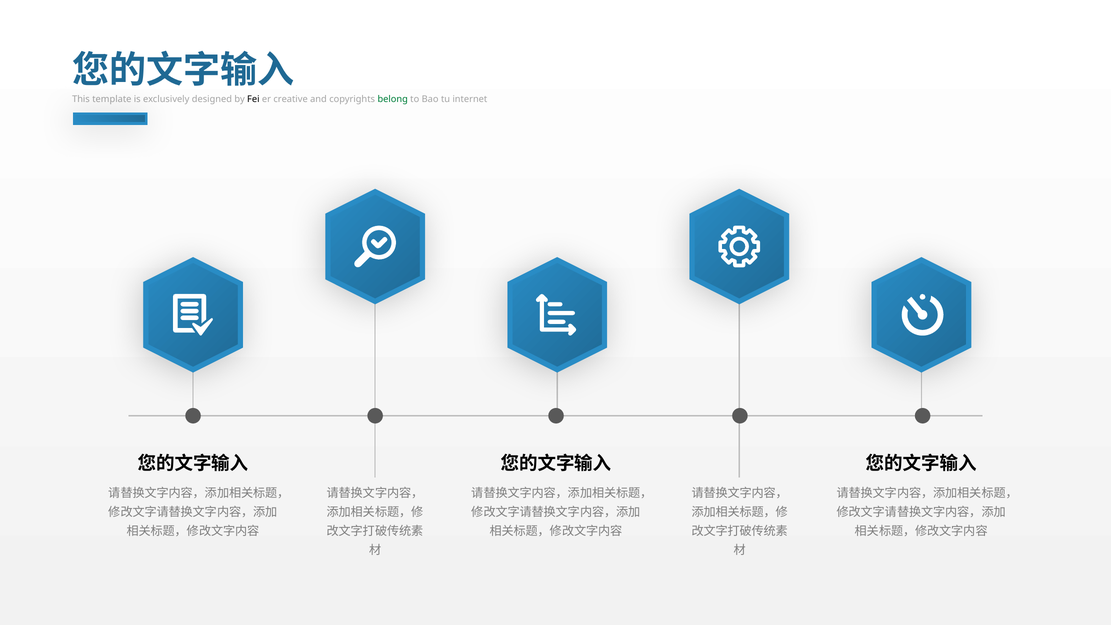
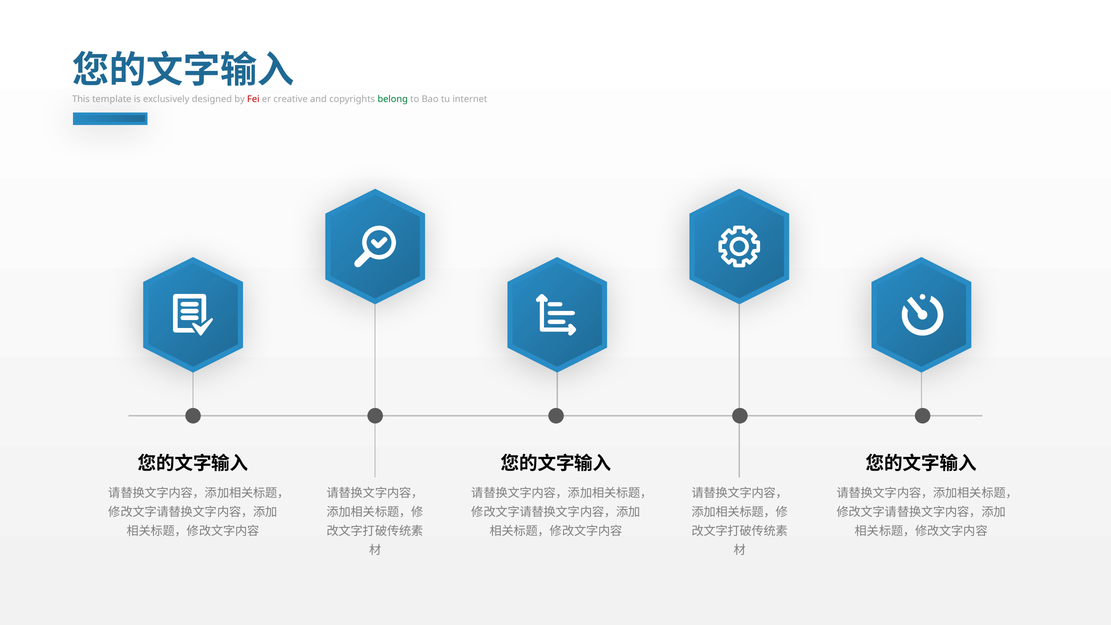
Fei colour: black -> red
